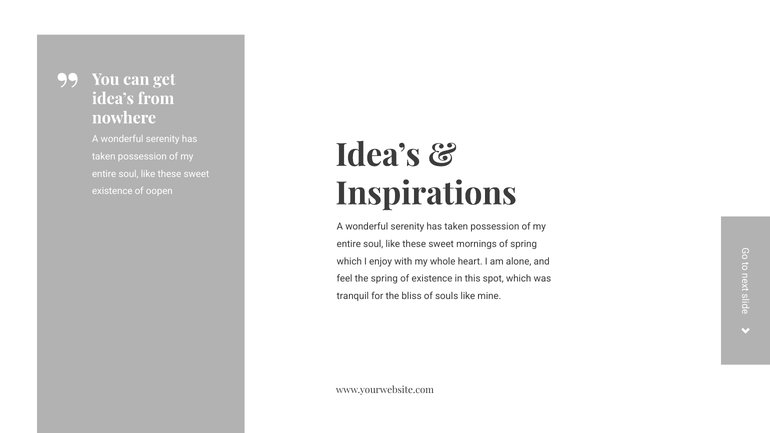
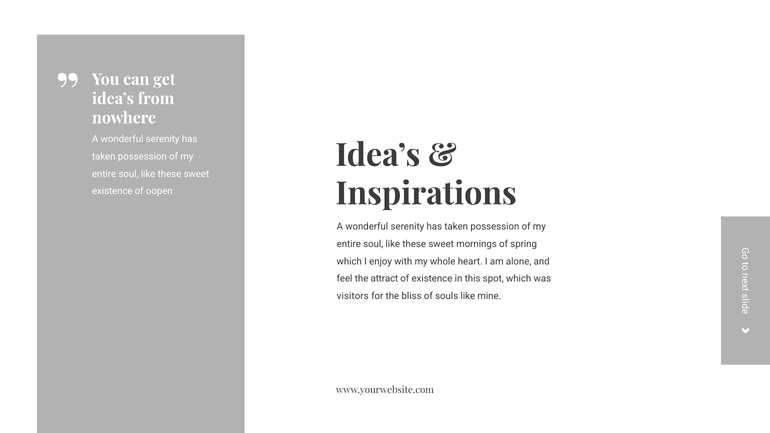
the spring: spring -> attract
tranquil: tranquil -> visitors
